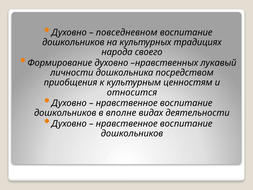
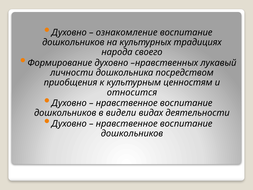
повседневном: повседневном -> ознакомление
вполне: вполне -> видели
